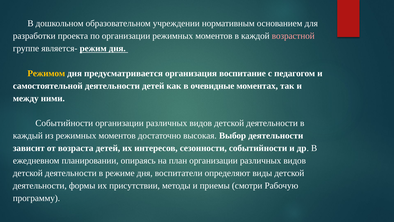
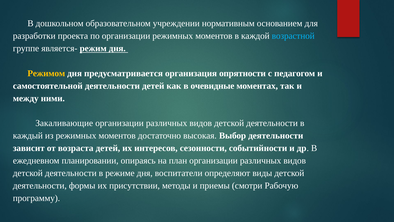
возрастной colour: pink -> light blue
воспитание: воспитание -> опрятности
Событийности at (64, 123): Событийности -> Закаливающие
